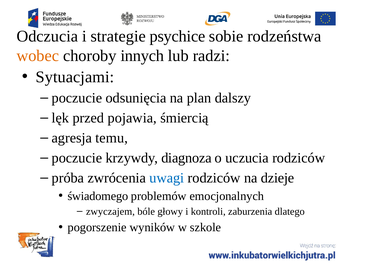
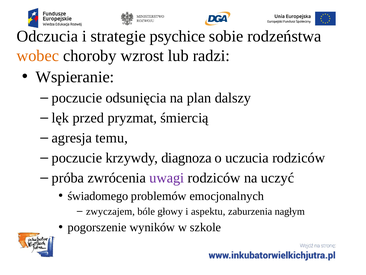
innych: innych -> wzrost
Sytuacjami: Sytuacjami -> Wspieranie
pojawia: pojawia -> pryzmat
uwagi colour: blue -> purple
dzieje: dzieje -> uczyć
kontroli: kontroli -> aspektu
dlatego: dlatego -> nagłym
